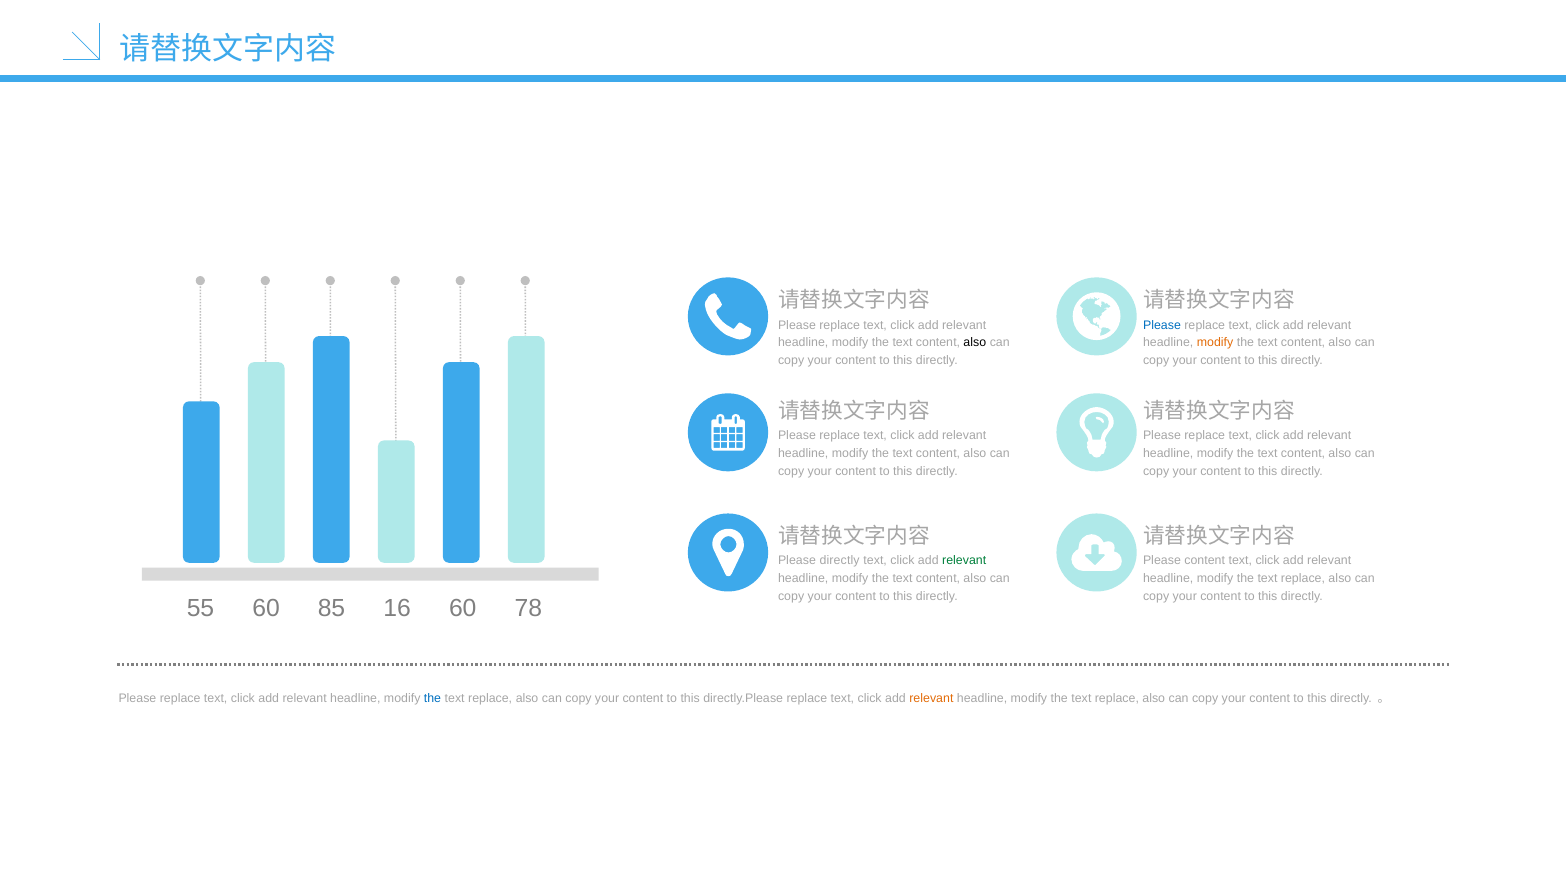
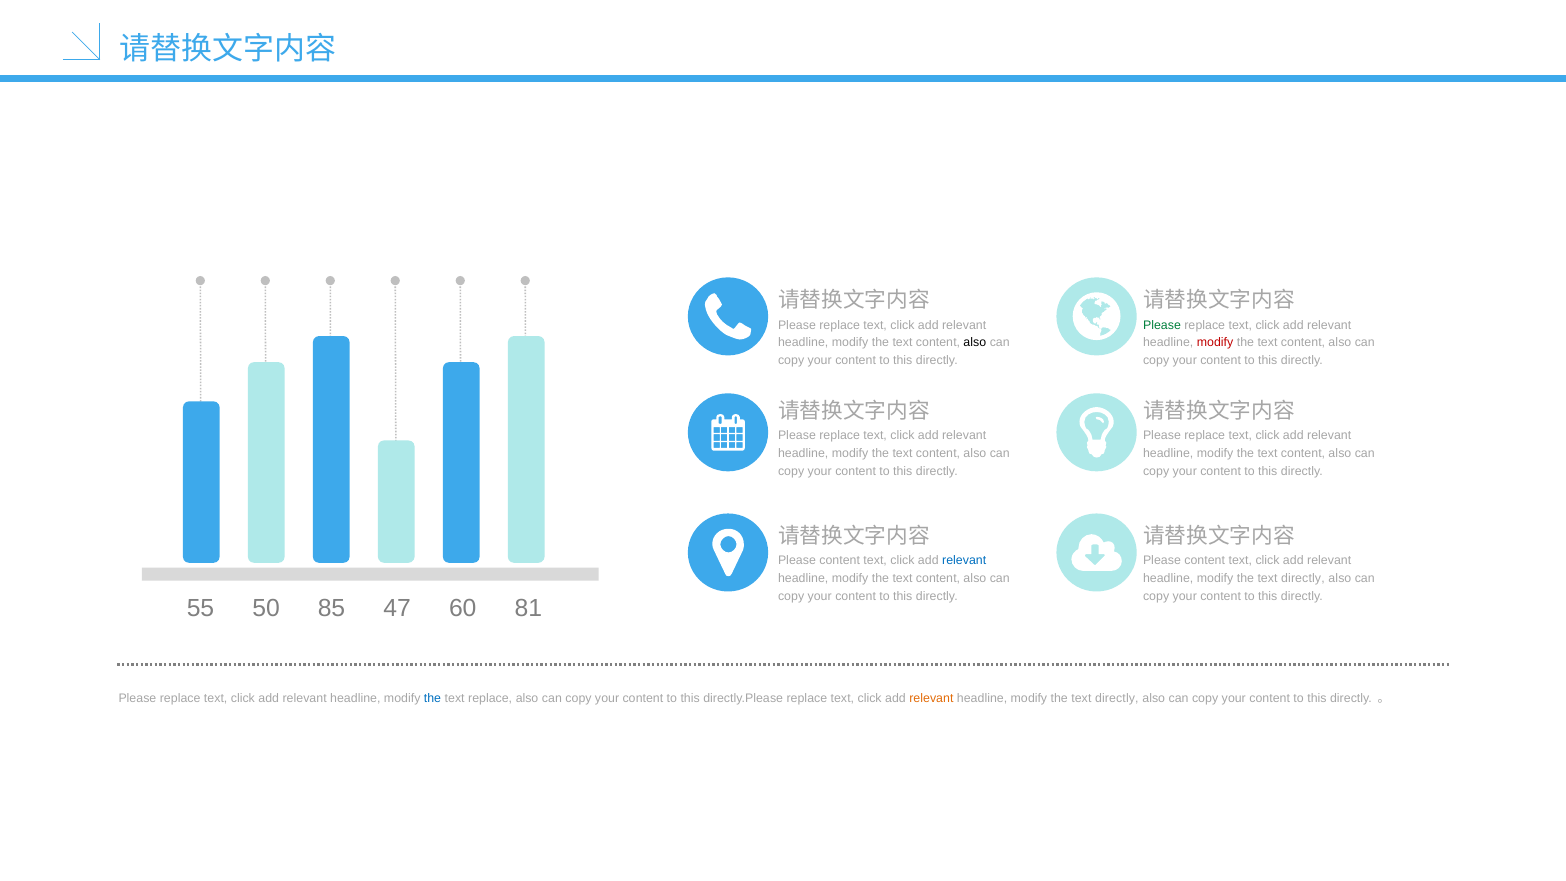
Please at (1162, 325) colour: blue -> green
modify at (1215, 343) colour: orange -> red
directly at (840, 561): directly -> content
relevant at (964, 561) colour: green -> blue
replace at (1303, 578): replace -> directly
55 60: 60 -> 50
16: 16 -> 47
78: 78 -> 81
replace at (1117, 699): replace -> directly
